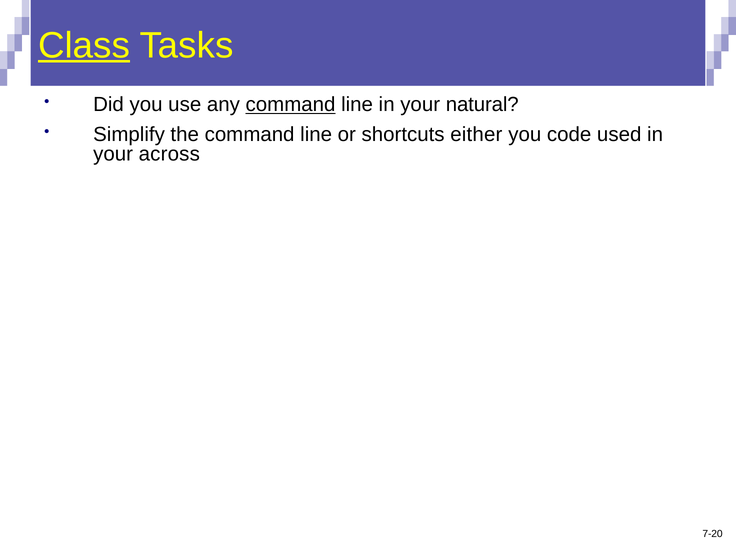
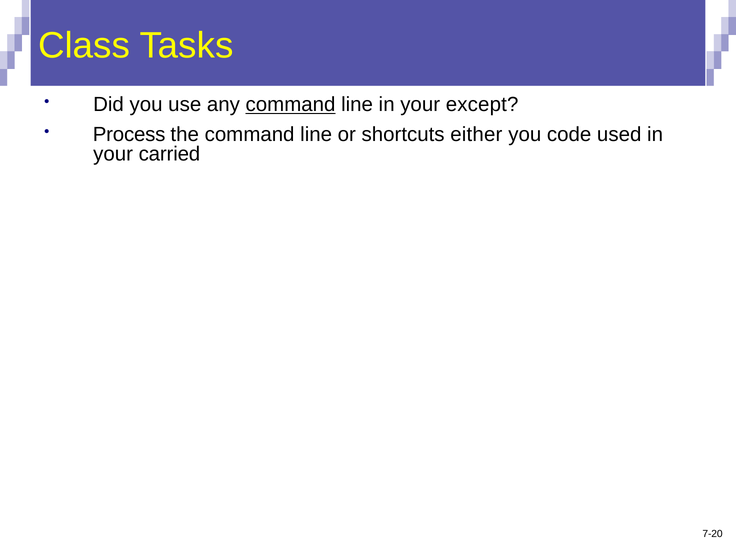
Class underline: present -> none
natural: natural -> except
Simplify: Simplify -> Process
across: across -> carried
